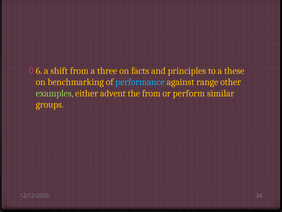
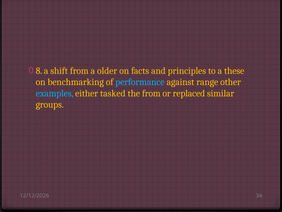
6: 6 -> 8
three: three -> older
examples colour: light green -> light blue
advent: advent -> tasked
perform: perform -> replaced
